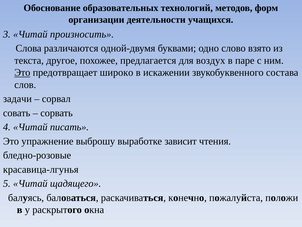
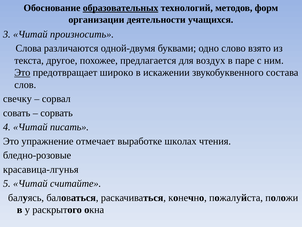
образовательных underline: none -> present
задачи: задачи -> свечку
выброшу: выброшу -> отмечает
зависит: зависит -> школах
щадящего: щадящего -> считайте
